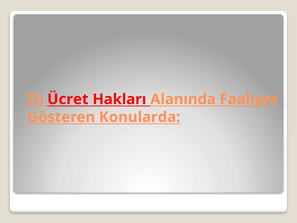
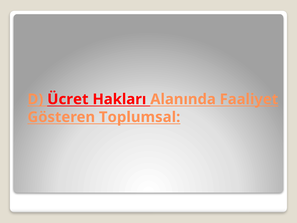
Konularda: Konularda -> Toplumsal
